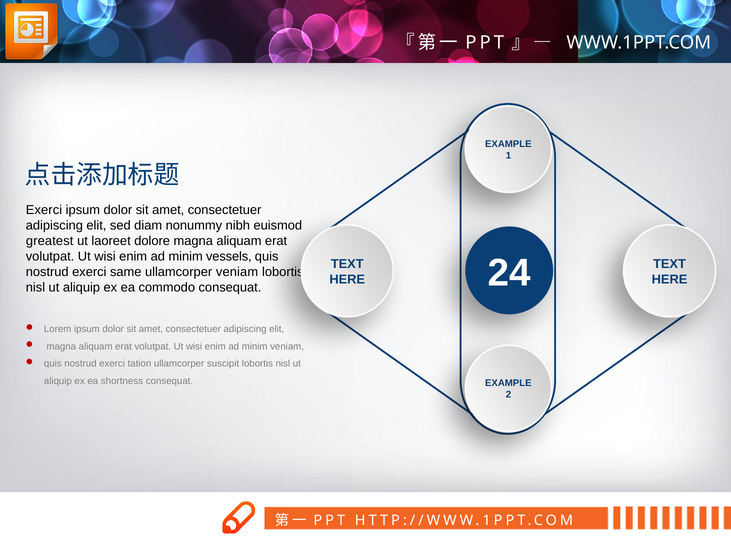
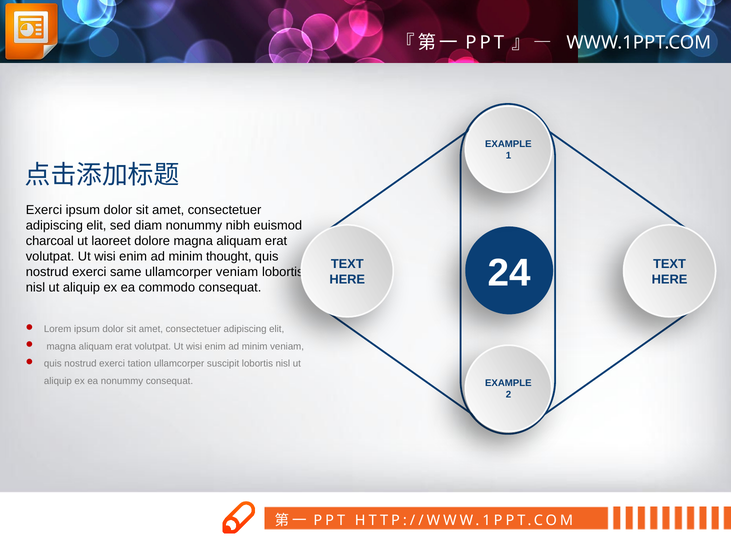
greatest: greatest -> charcoal
vessels: vessels -> thought
ea shortness: shortness -> nonummy
